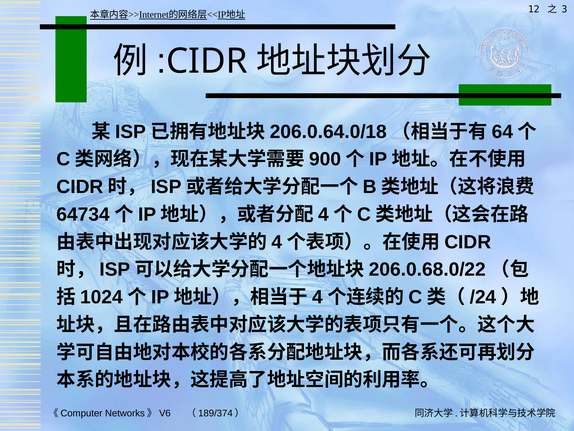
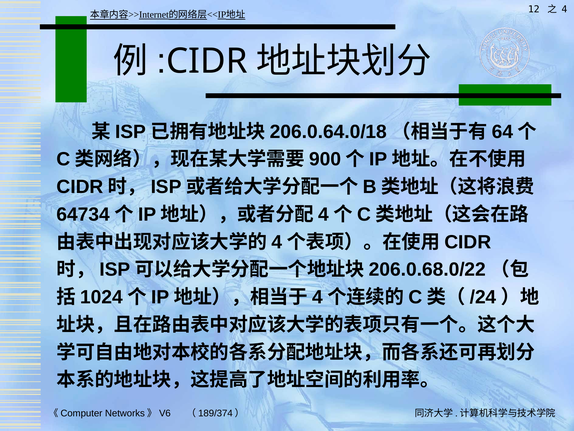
3: 3 -> 4
